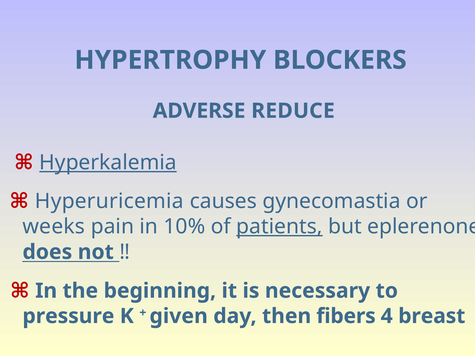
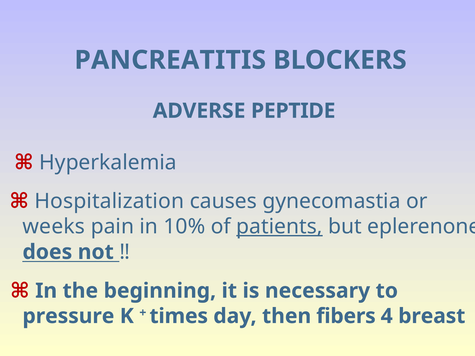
HYPERTROPHY: HYPERTROPHY -> PANCREATITIS
REDUCE: REDUCE -> PEPTIDE
Hyperkalemia underline: present -> none
Hyperuricemia: Hyperuricemia -> Hospitalization
given: given -> times
